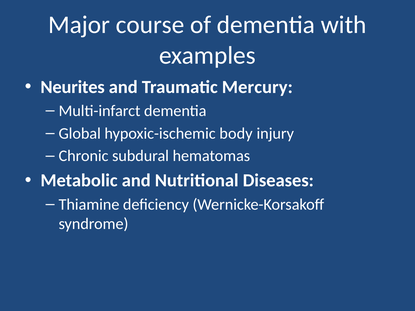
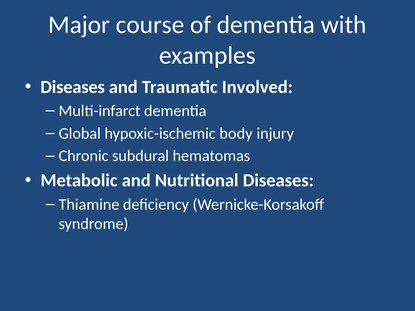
Neurites at (73, 87): Neurites -> Diseases
Mercury: Mercury -> Involved
